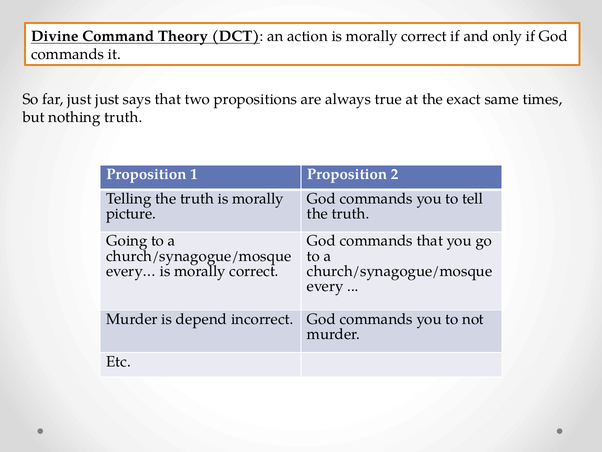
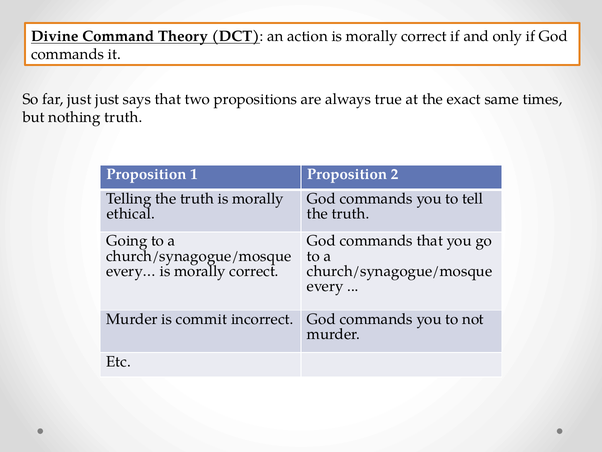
picture: picture -> ethical
depend: depend -> commit
